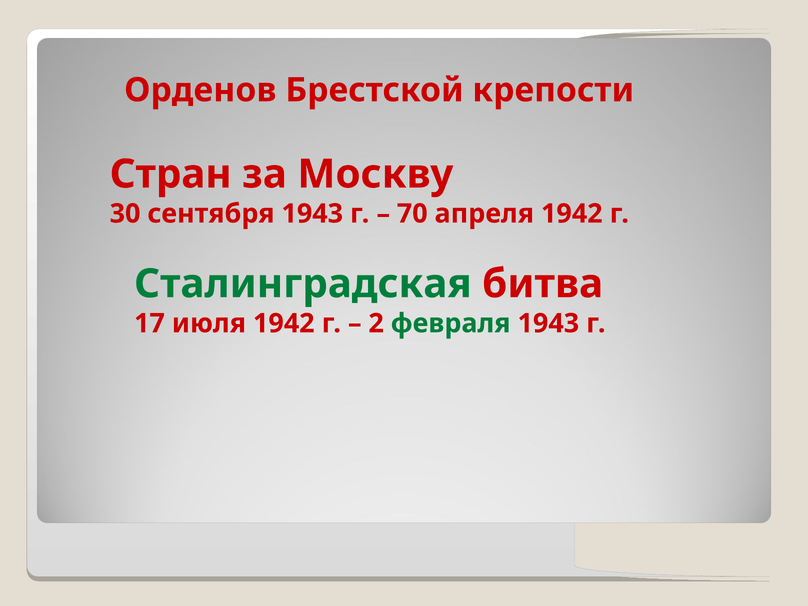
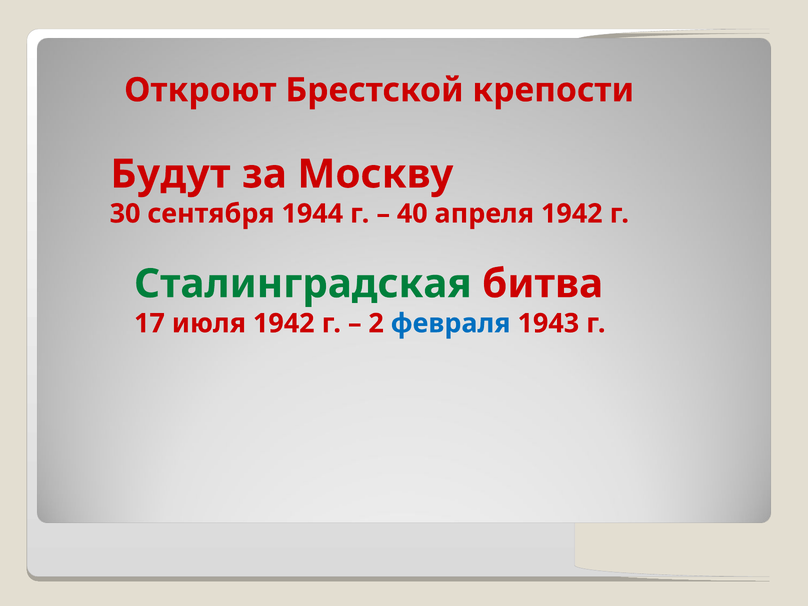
Орденов: Орденов -> Откроют
Стран: Стран -> Будут
сентября 1943: 1943 -> 1944
70: 70 -> 40
февраля colour: green -> blue
